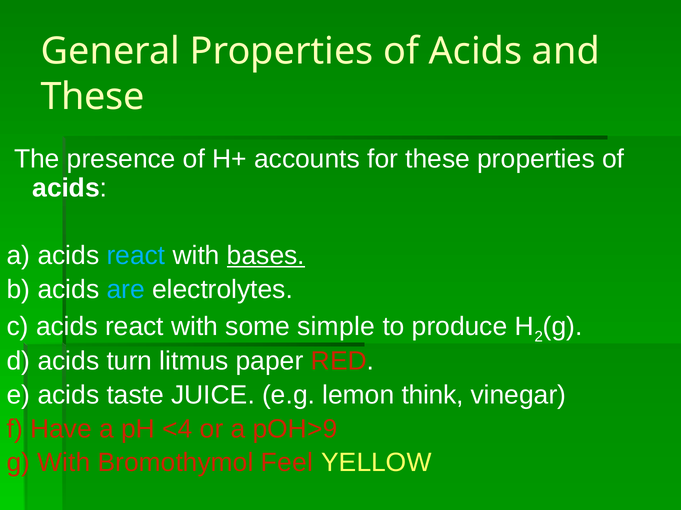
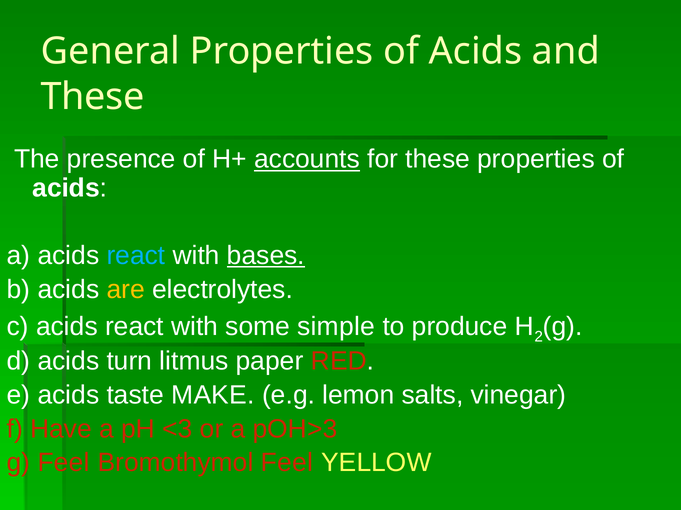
accounts underline: none -> present
are colour: light blue -> yellow
JUICE: JUICE -> MAKE
think: think -> salts
<4: <4 -> <3
pOH>9: pOH>9 -> pOH>3
g With: With -> Feel
